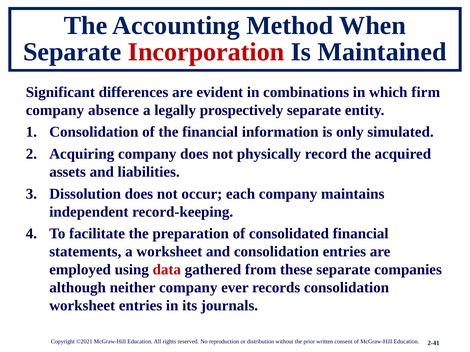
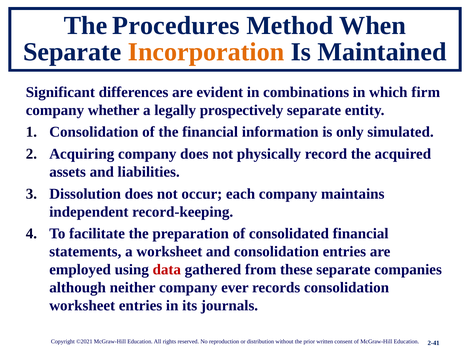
Accounting: Accounting -> Procedures
Incorporation colour: red -> orange
absence: absence -> whether
